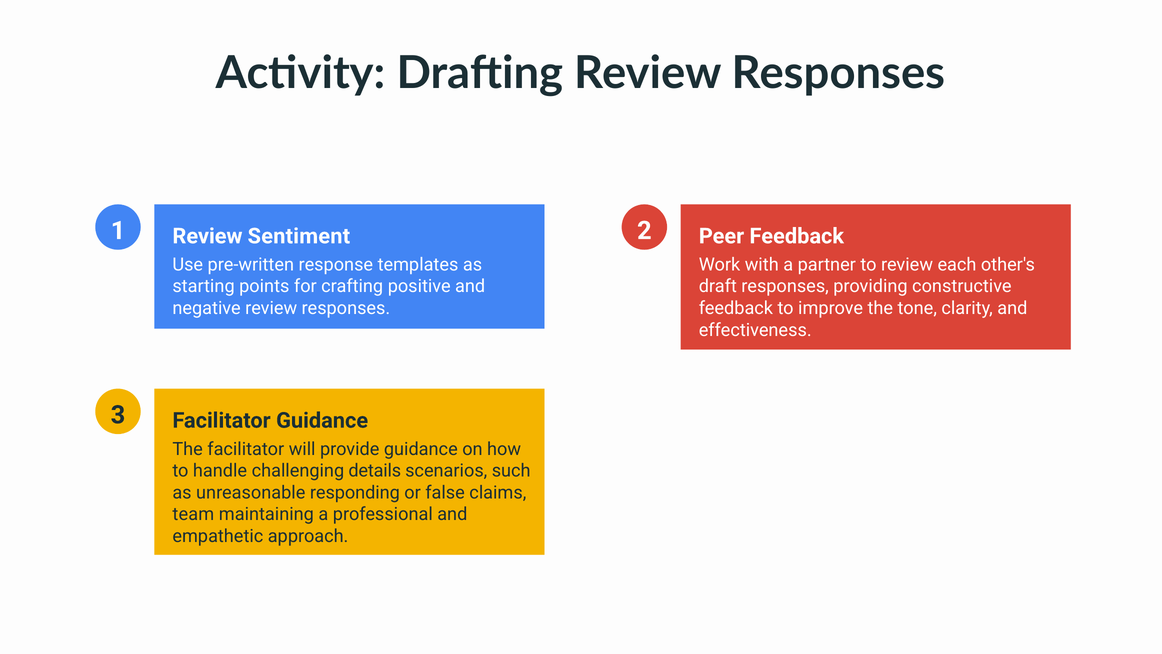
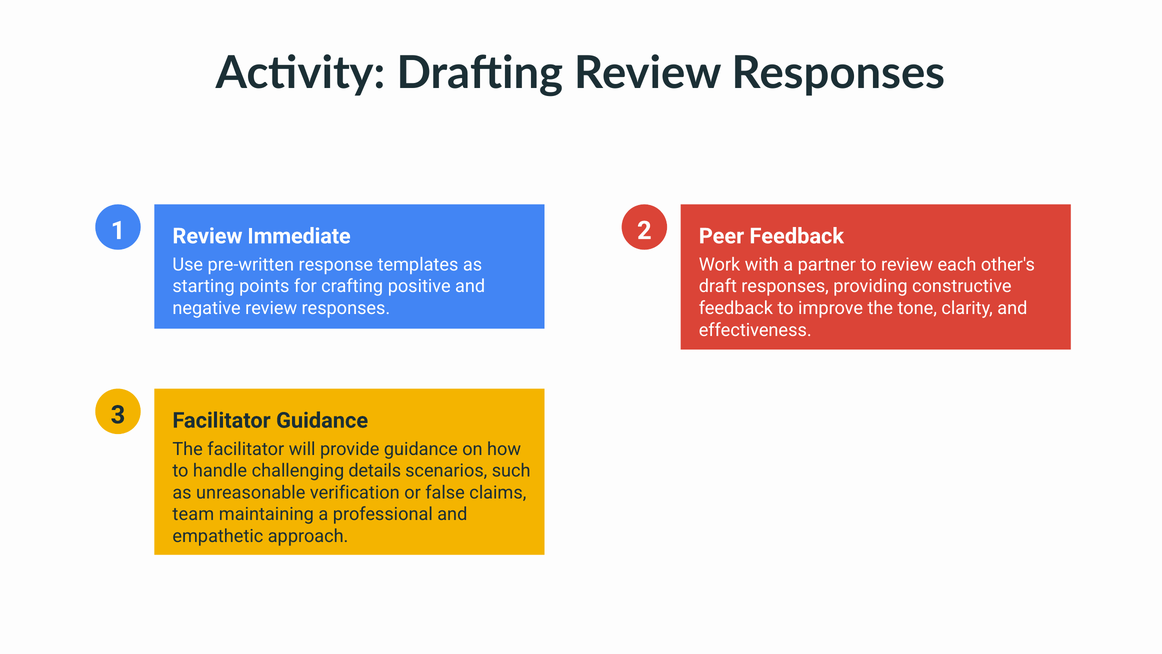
Sentiment: Sentiment -> Immediate
responding: responding -> verification
